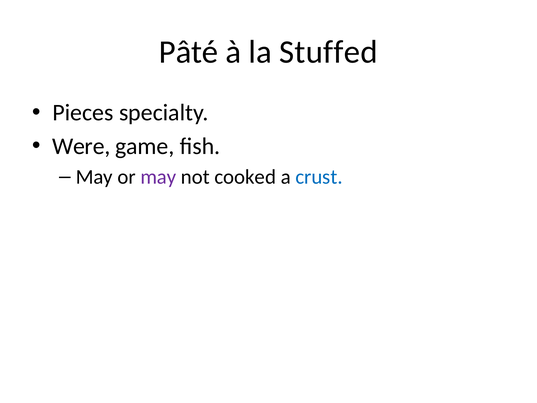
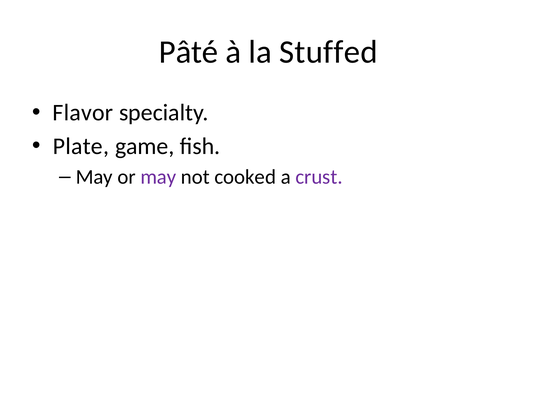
Pieces: Pieces -> Flavor
Were: Were -> Plate
crust colour: blue -> purple
